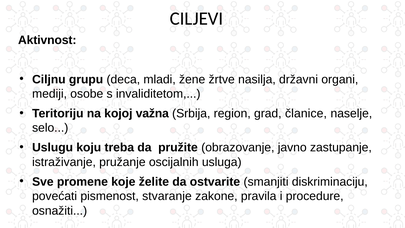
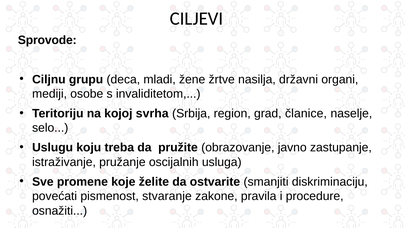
Aktivnost: Aktivnost -> Sprovode
važna: važna -> svrha
